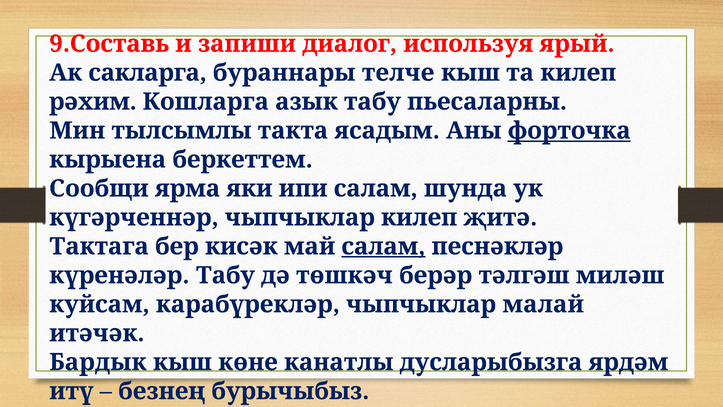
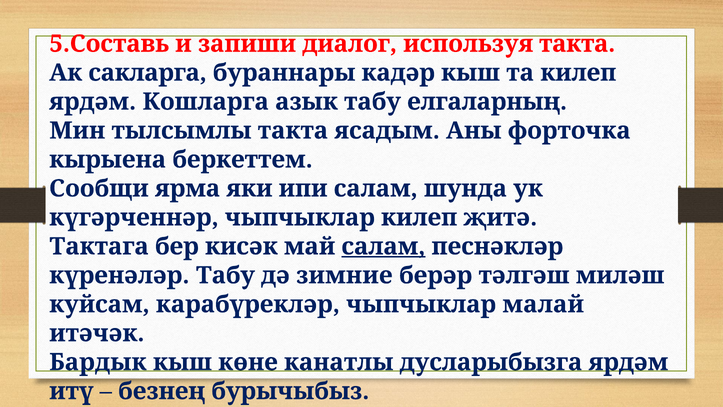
9.Составь: 9.Составь -> 5.Составь
используя ярый: ярый -> такта
телче: телче -> кадәр
рәхим at (93, 102): рәхим -> ярдәм
пьесаларны: пьесаларны -> елгаларның
форточка underline: present -> none
төшкәч: төшкәч -> зимние
